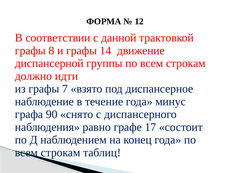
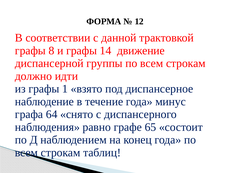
7: 7 -> 1
90: 90 -> 64
17: 17 -> 65
